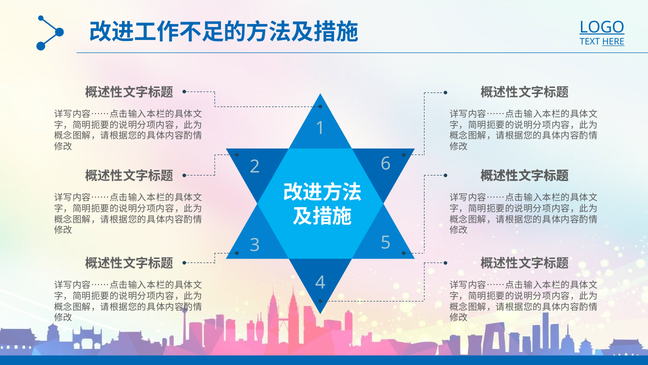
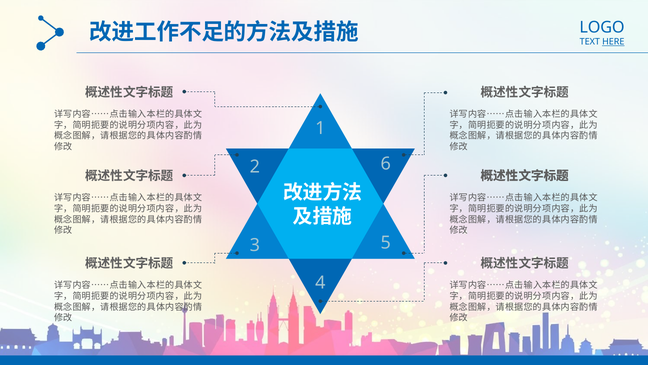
LOGO underline: present -> none
